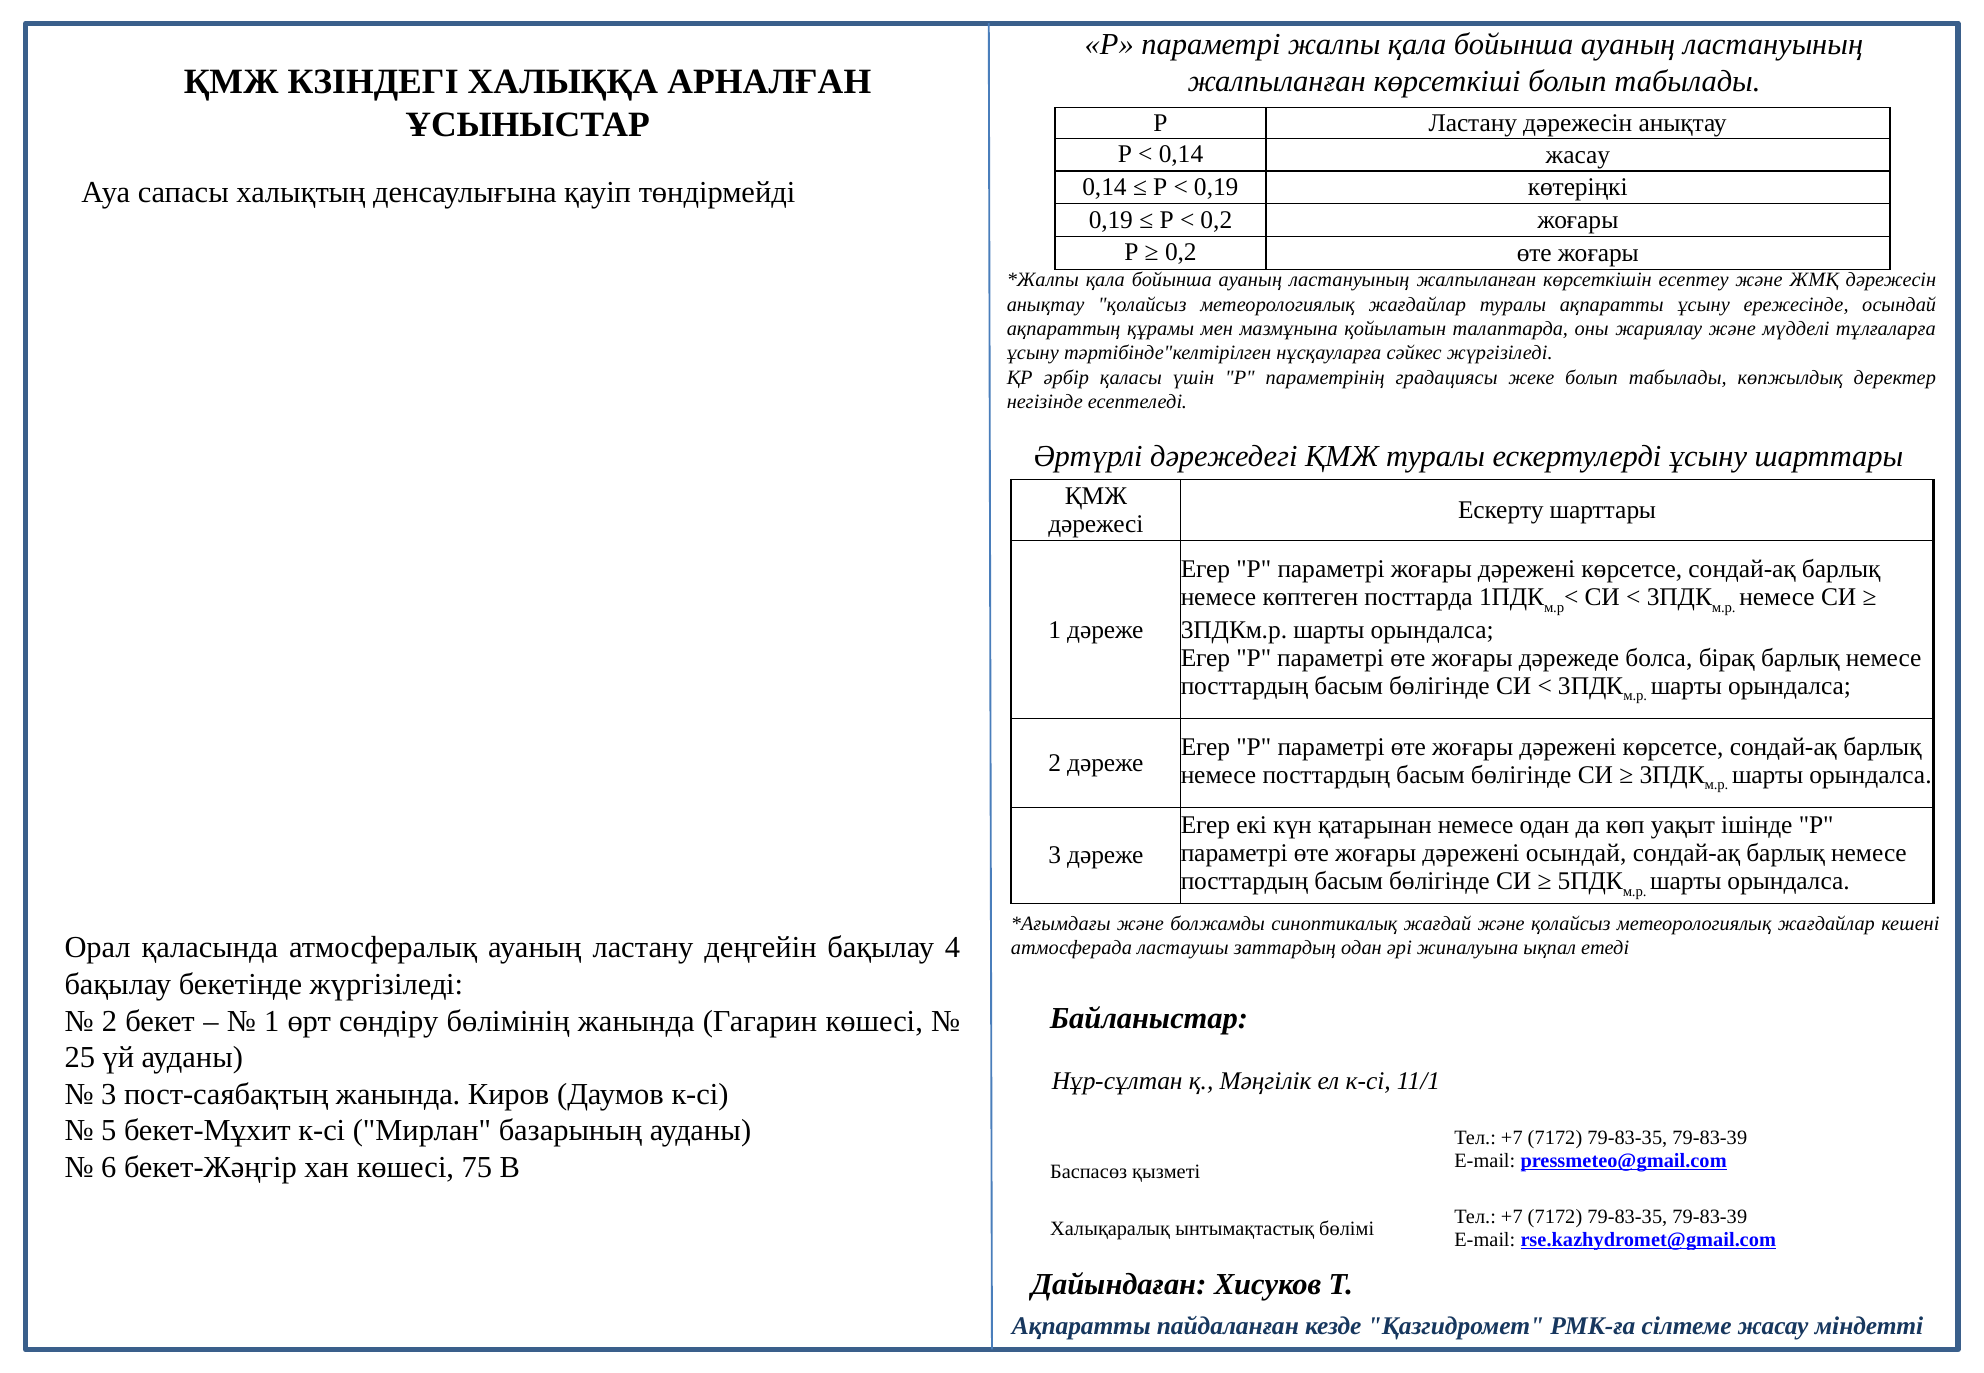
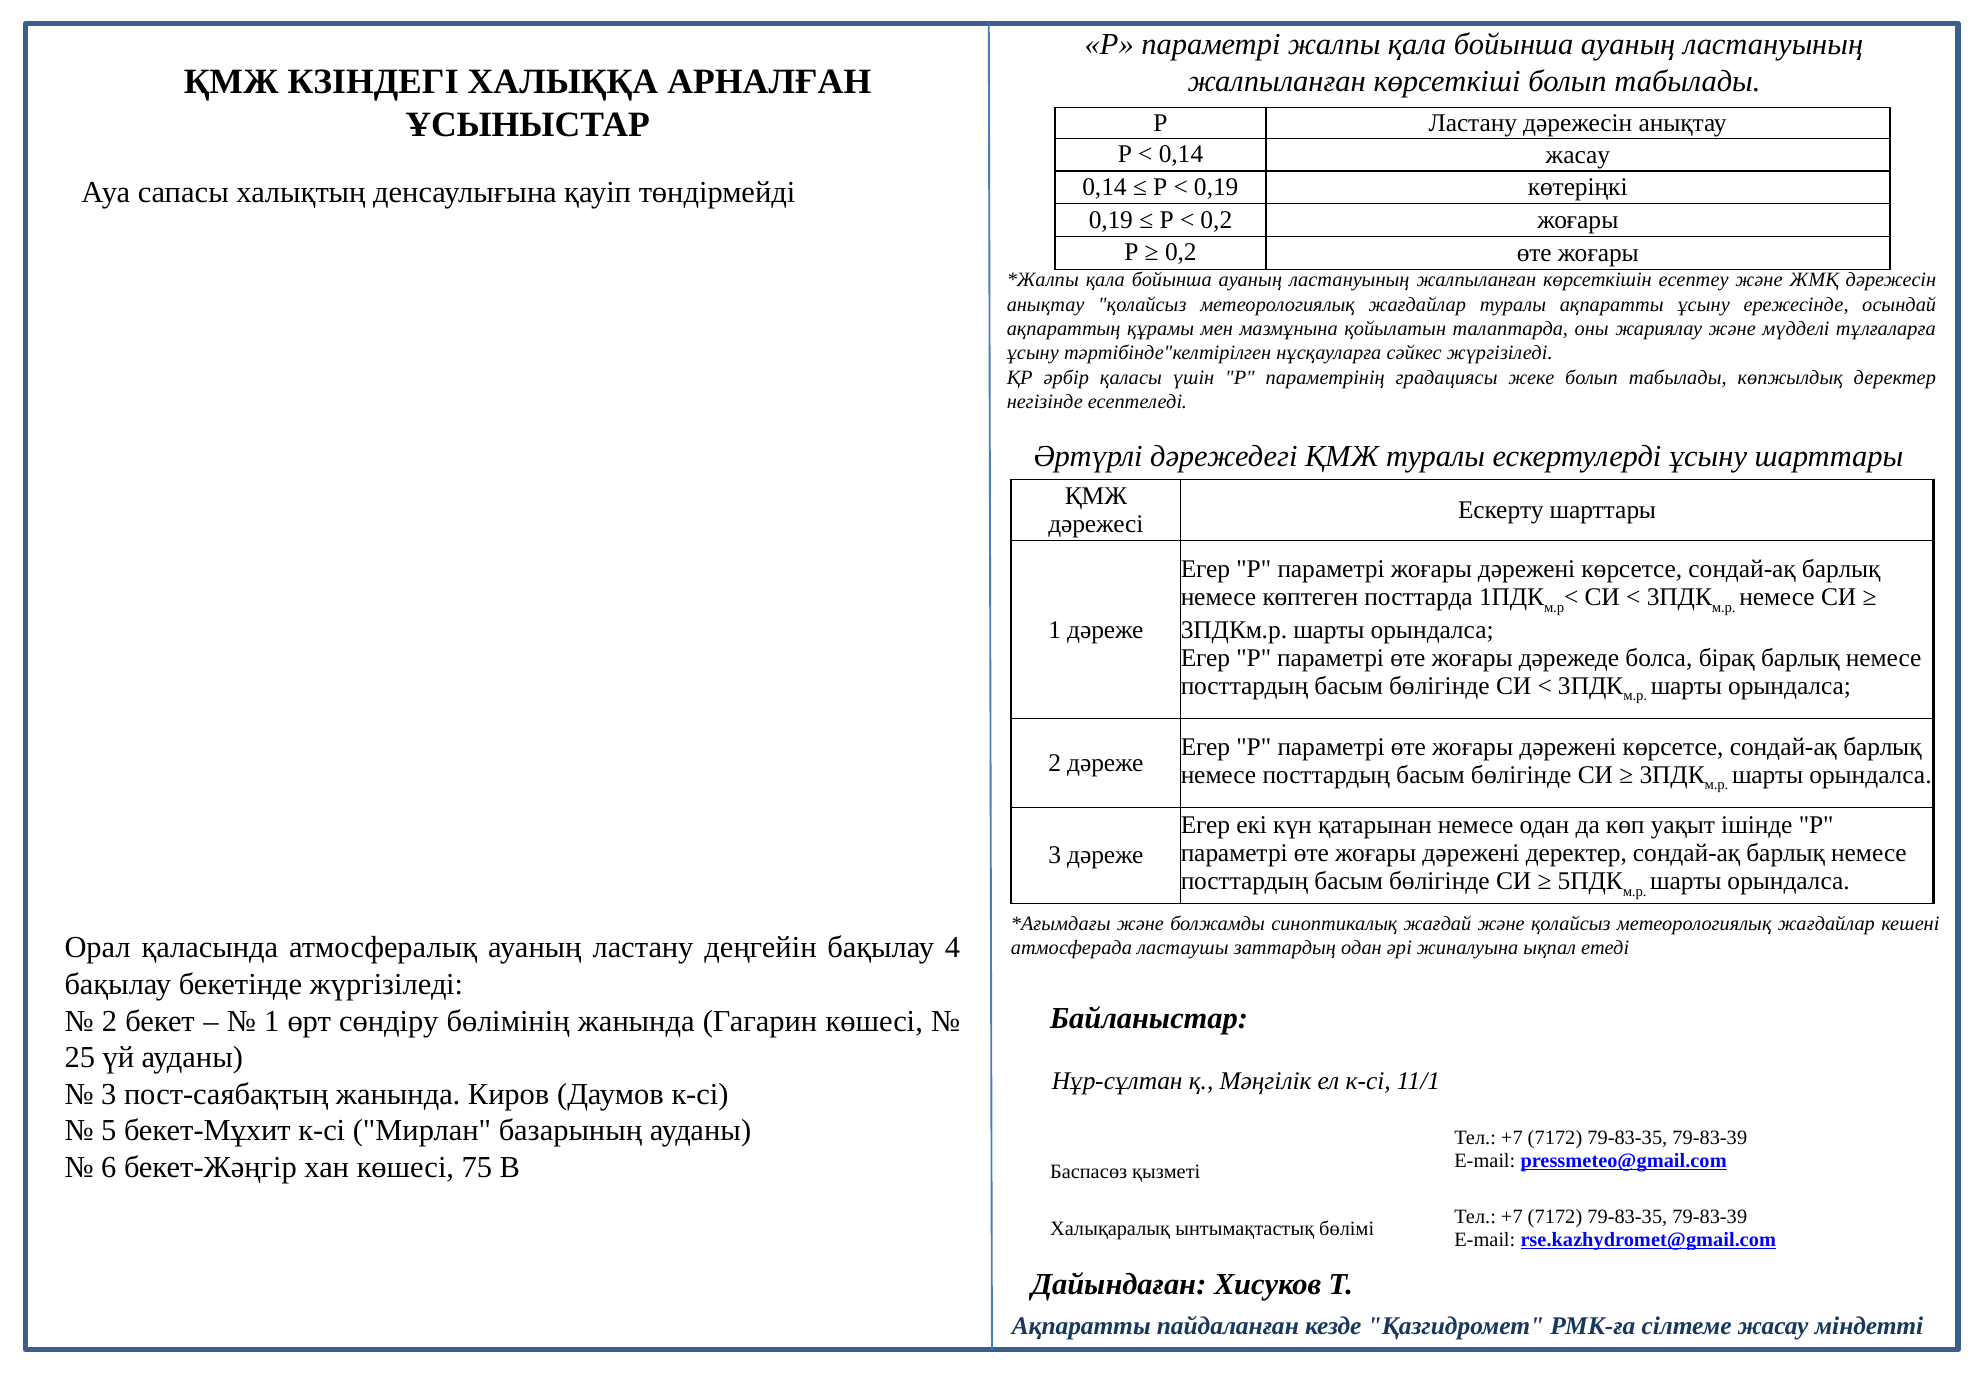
дәрежені осындай: осындай -> деректер
